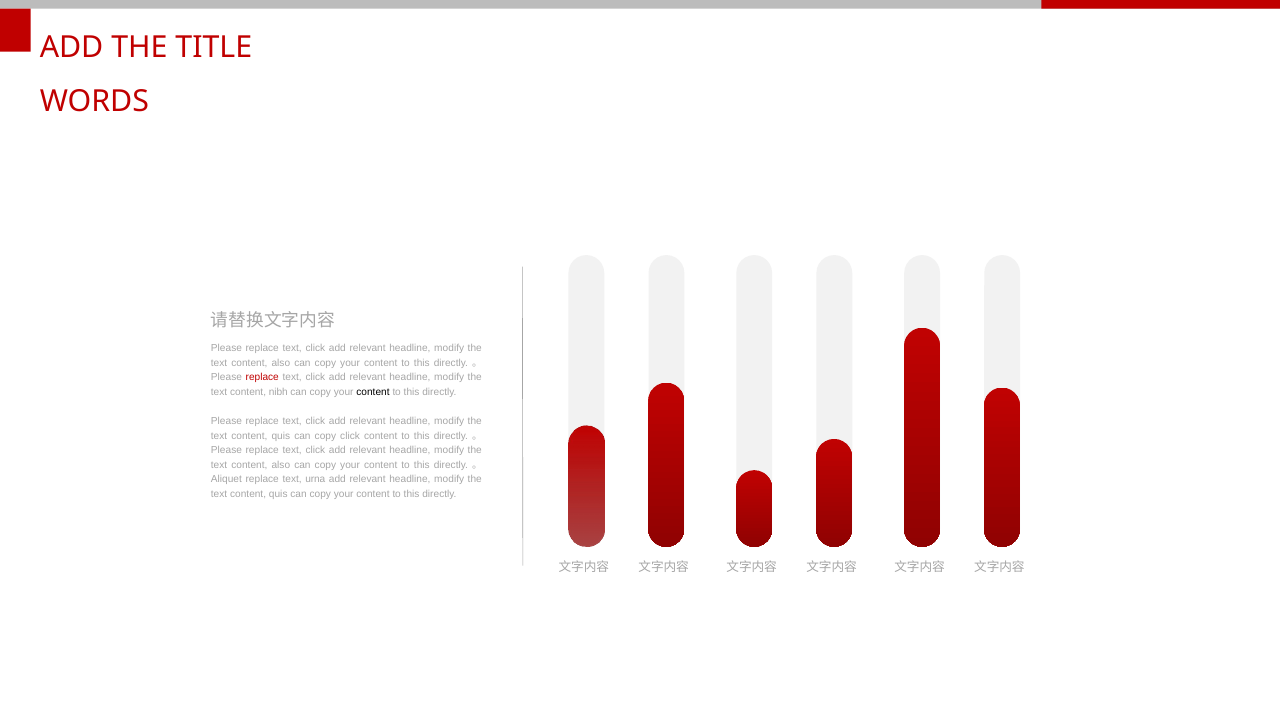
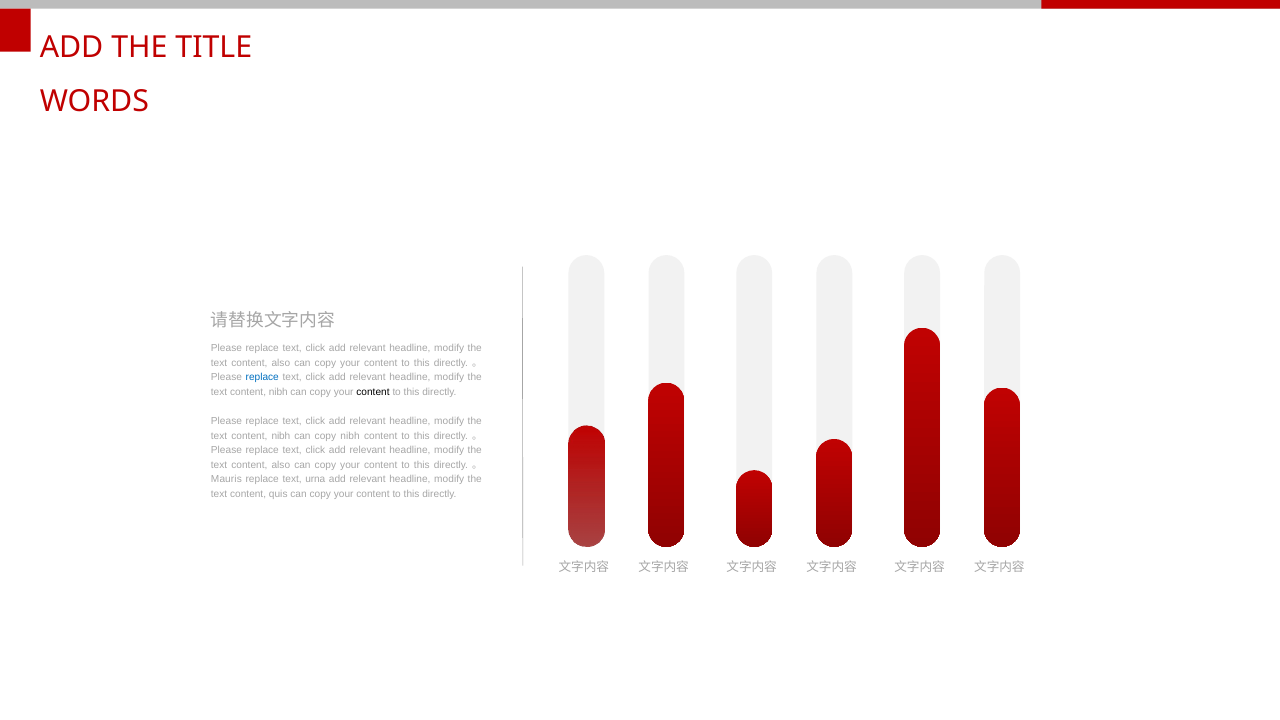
replace at (262, 378) colour: red -> blue
quis at (281, 436): quis -> nibh
copy click: click -> nibh
Aliquet: Aliquet -> Mauris
